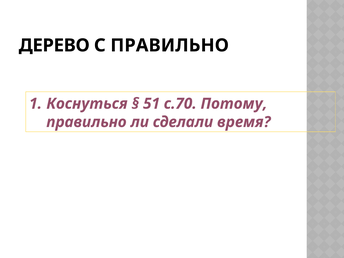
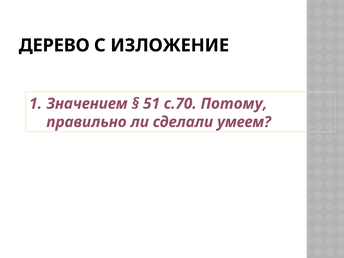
С ПРАВИЛЬНО: ПРАВИЛЬНО -> ИЗЛОЖЕНИЕ
Коснуться: Коснуться -> Значением
время: время -> умеем
